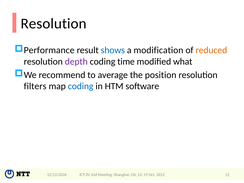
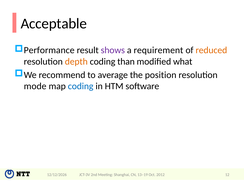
Resolution at (54, 24): Resolution -> Acceptable
shows colour: blue -> purple
modification: modification -> requirement
depth colour: purple -> orange
time: time -> than
filters: filters -> mode
